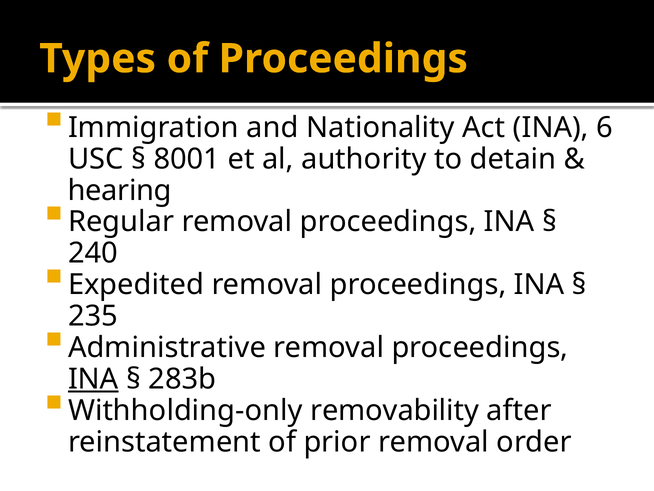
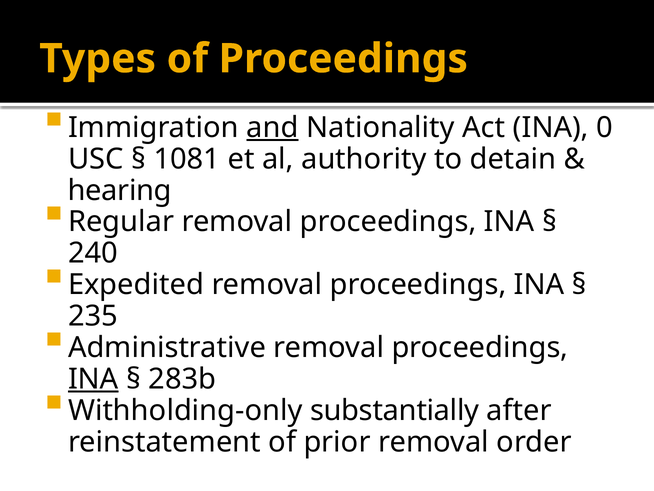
and underline: none -> present
6: 6 -> 0
8001: 8001 -> 1081
removability: removability -> substantially
